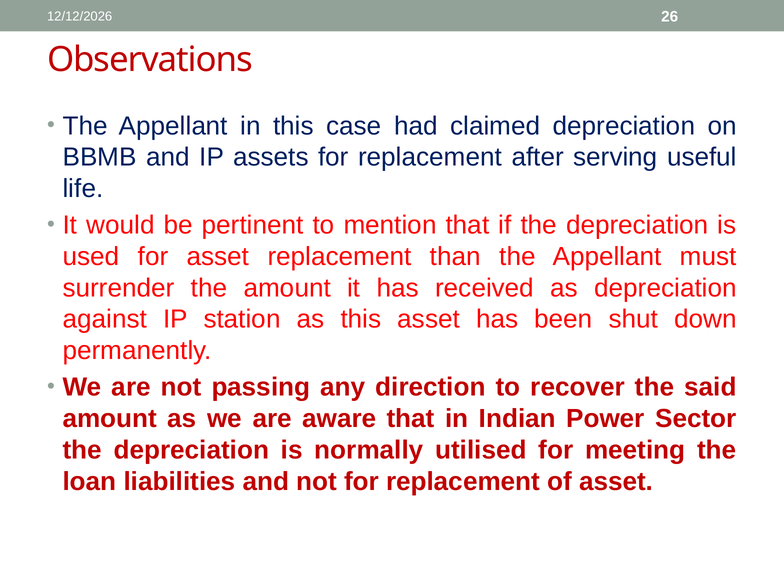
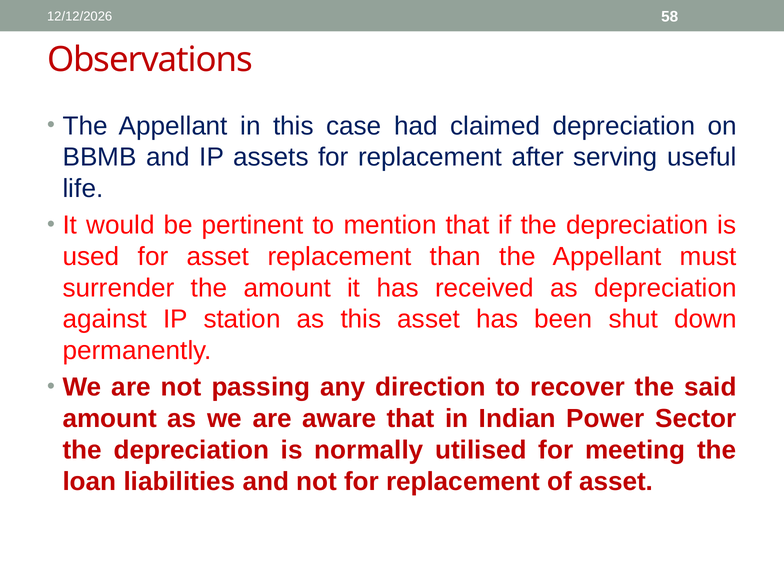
26: 26 -> 58
